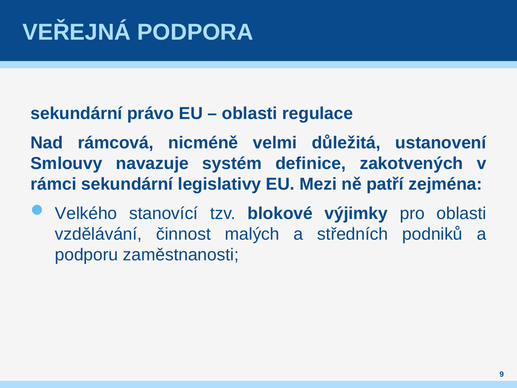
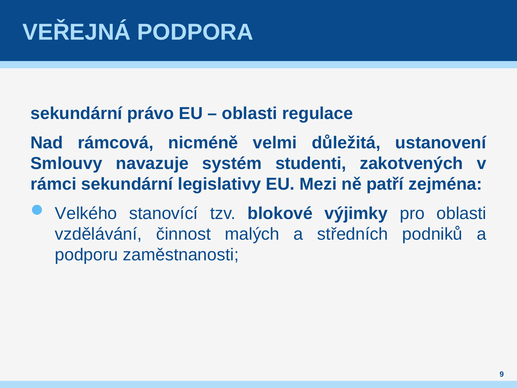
definice: definice -> studenti
